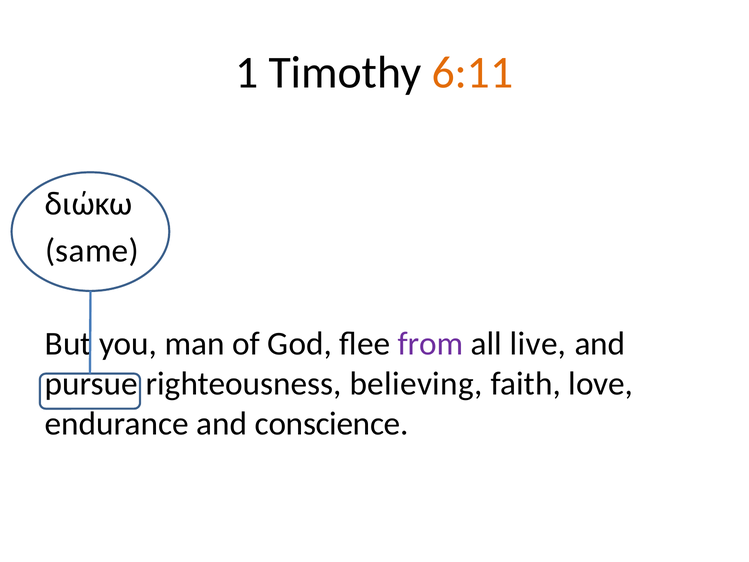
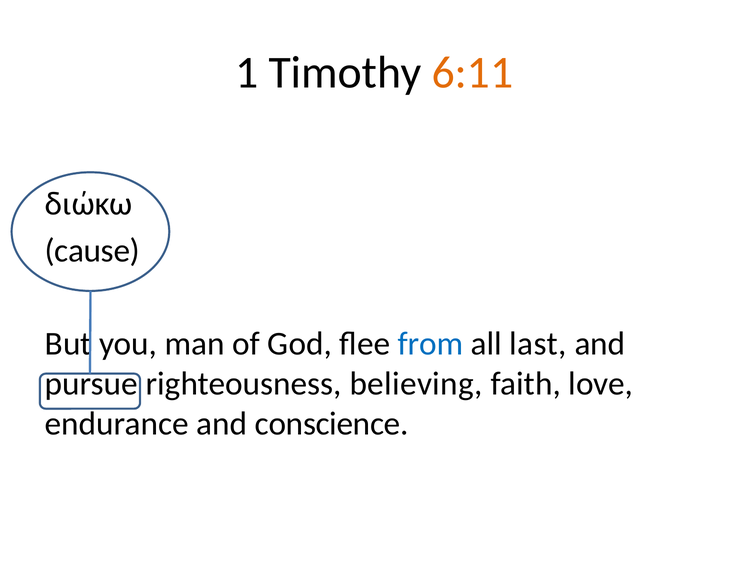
same: same -> cause
from colour: purple -> blue
live: live -> last
